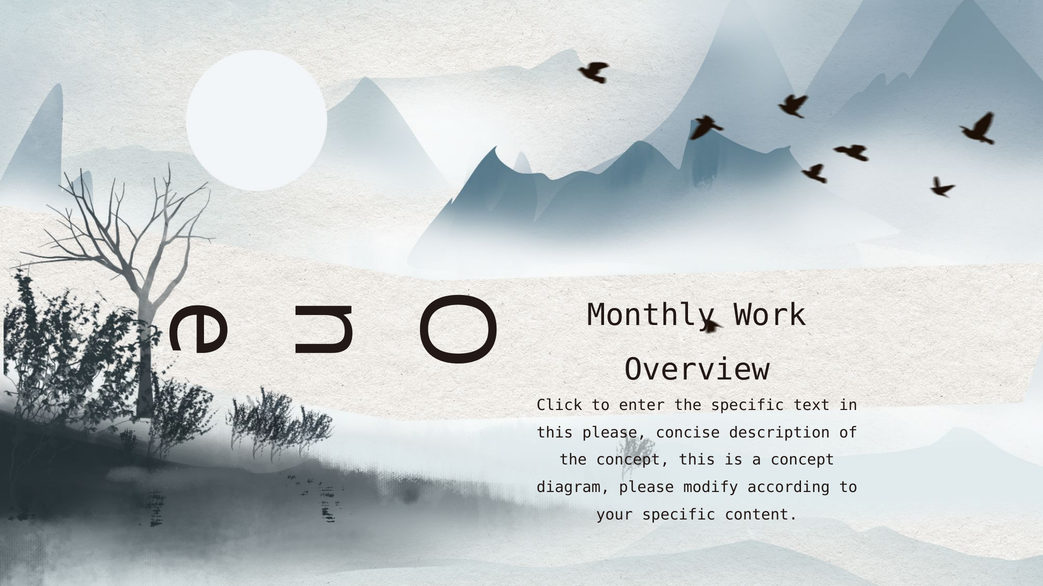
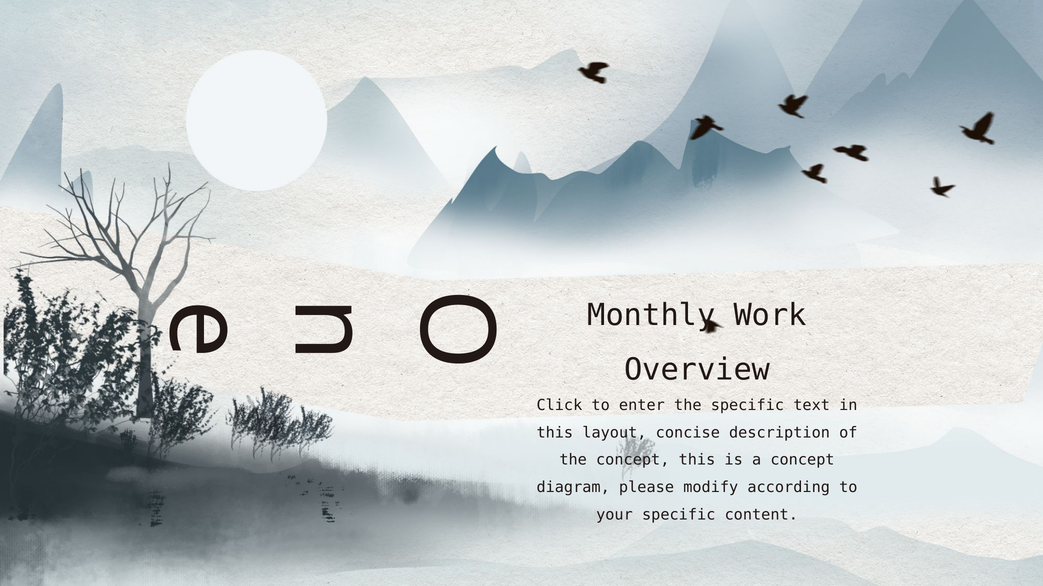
this please: please -> layout
